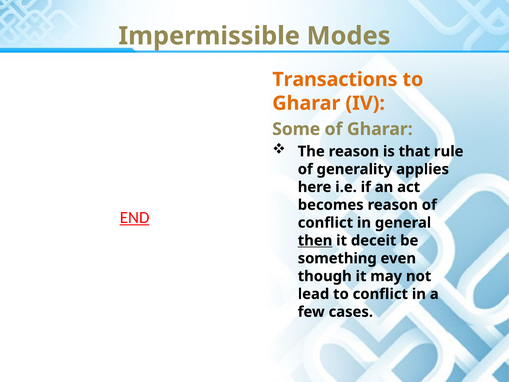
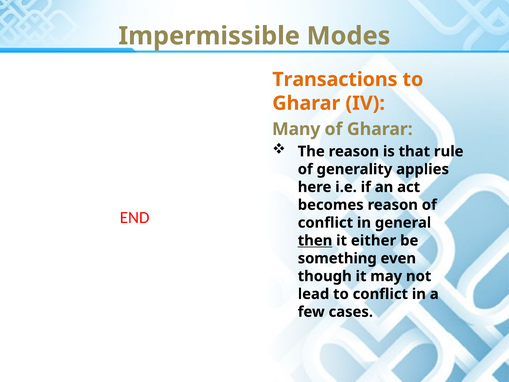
Some: Some -> Many
END underline: present -> none
deceit: deceit -> either
